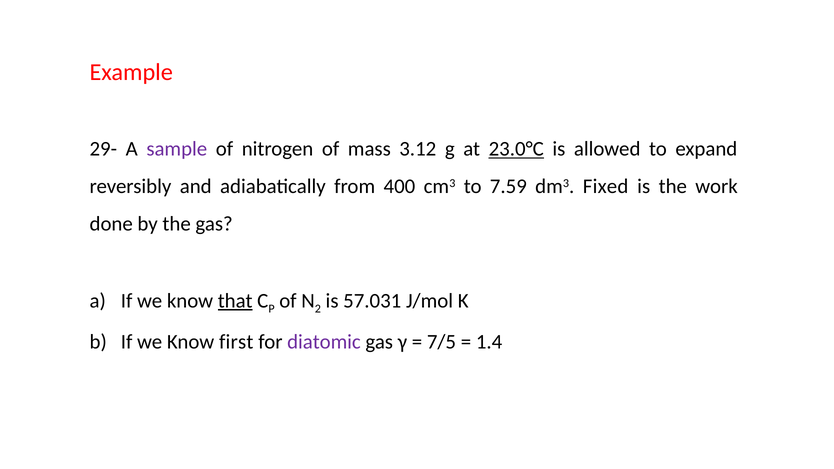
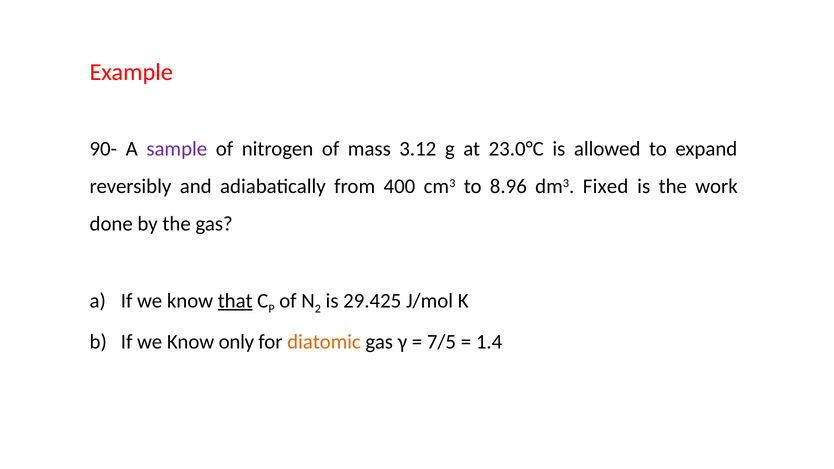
29-: 29- -> 90-
23.0°C underline: present -> none
7.59: 7.59 -> 8.96
57.031: 57.031 -> 29.425
first: first -> only
diatomic colour: purple -> orange
